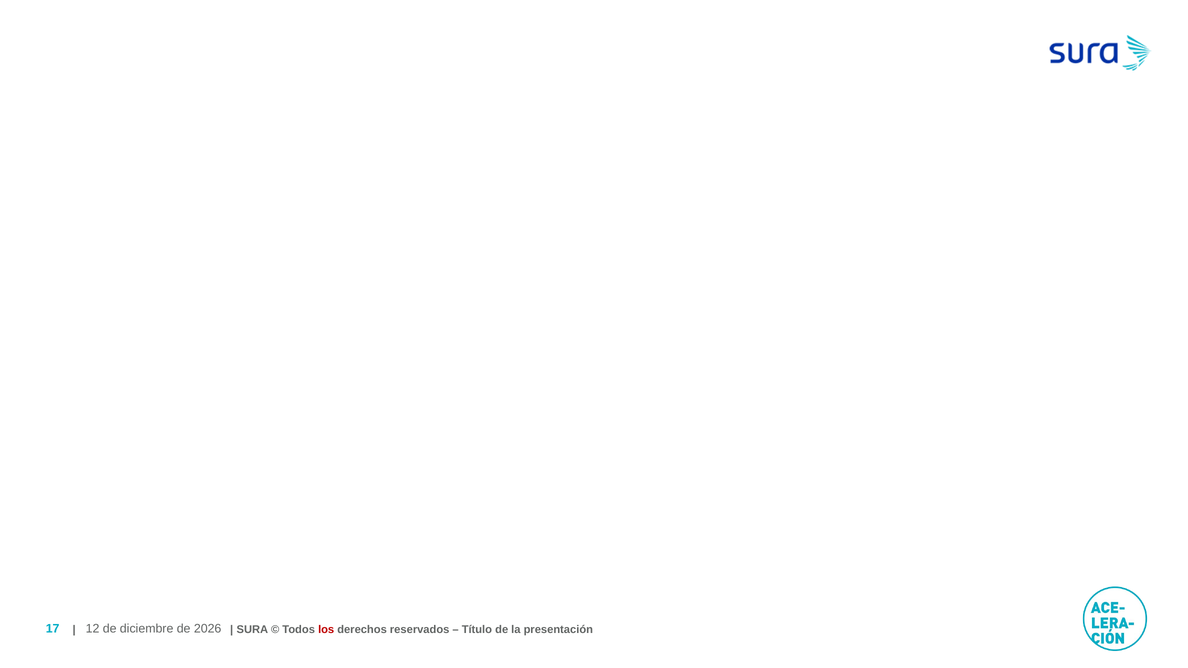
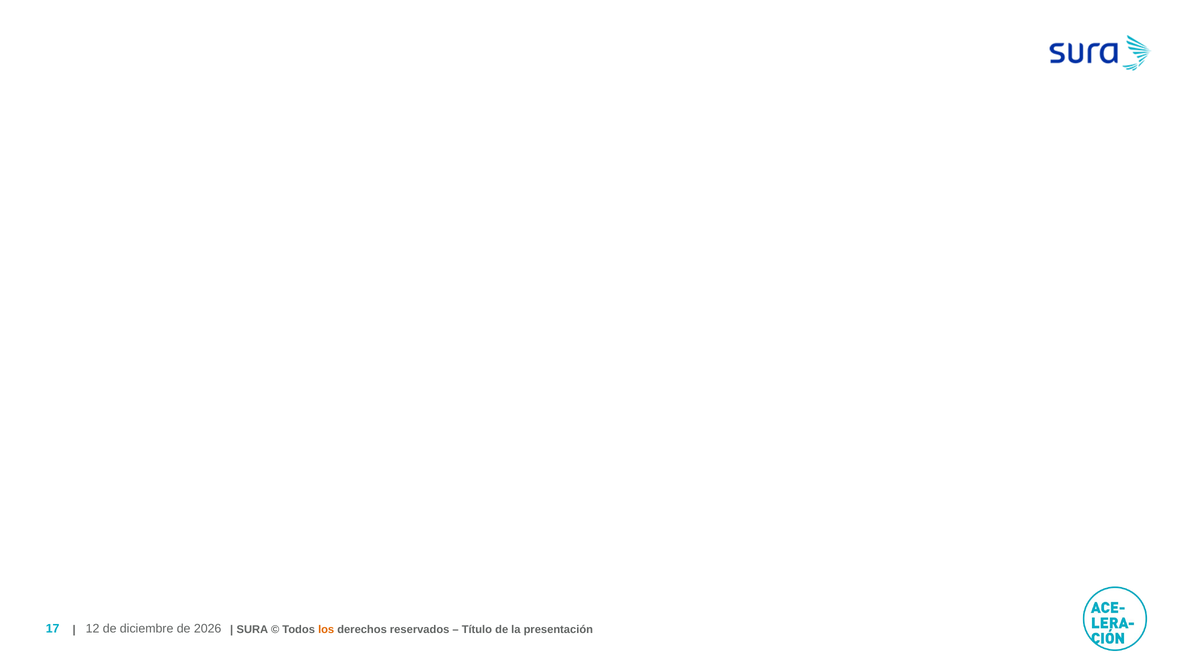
los colour: red -> orange
